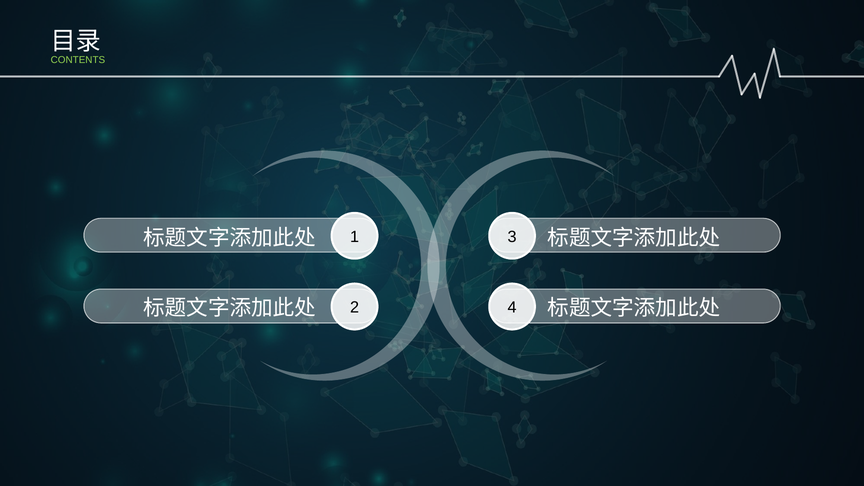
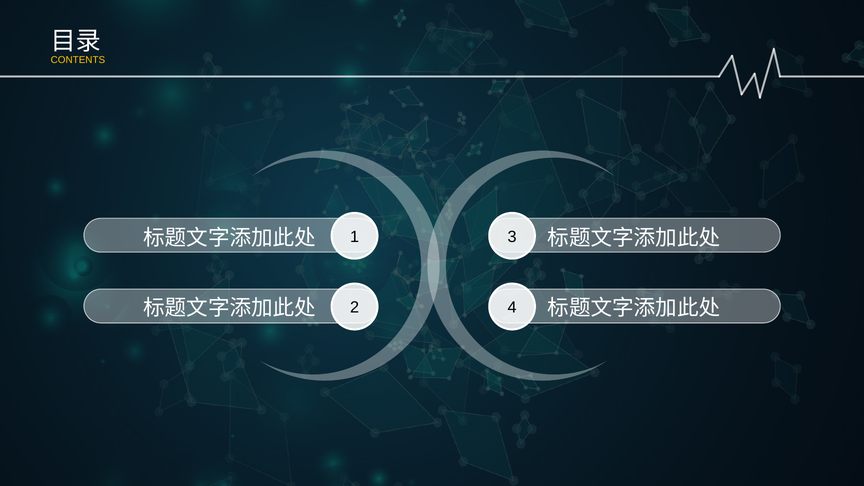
CONTENTS colour: light green -> yellow
